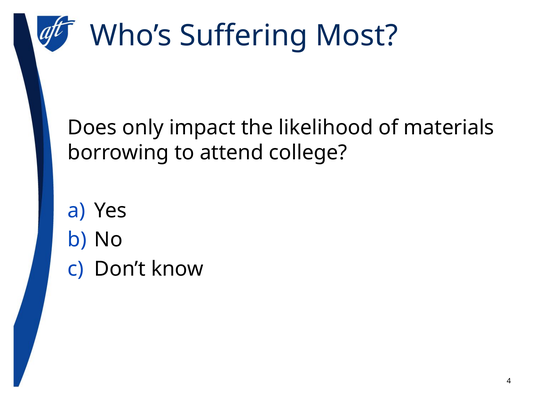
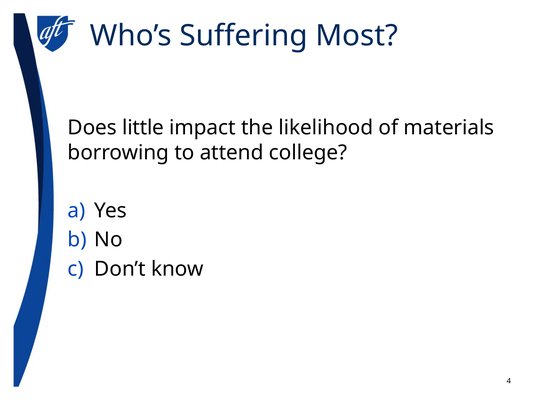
only: only -> little
